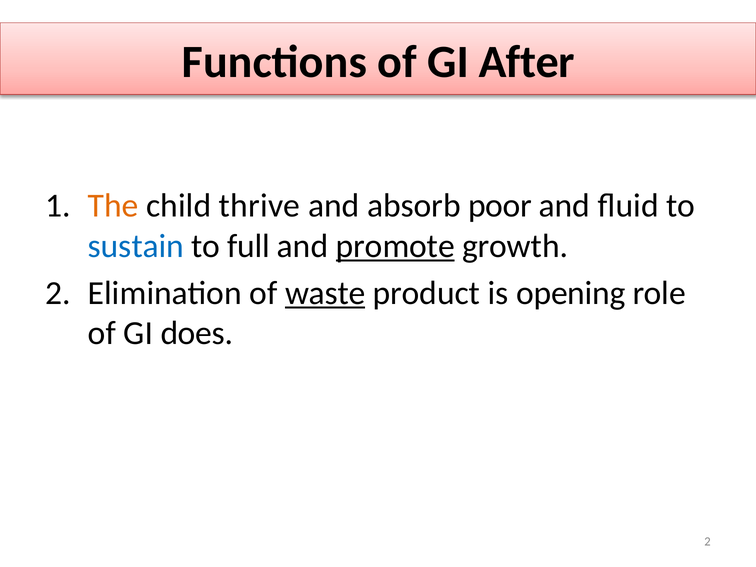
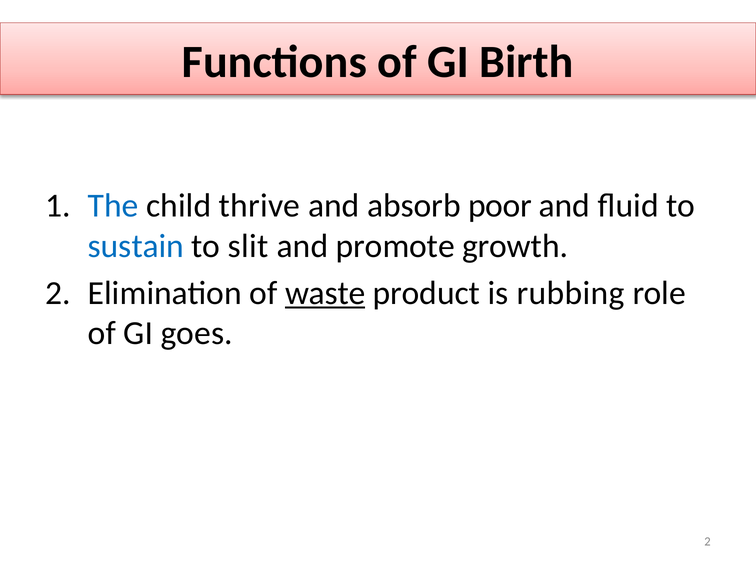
After: After -> Birth
The colour: orange -> blue
full: full -> slit
promote underline: present -> none
opening: opening -> rubbing
does: does -> goes
